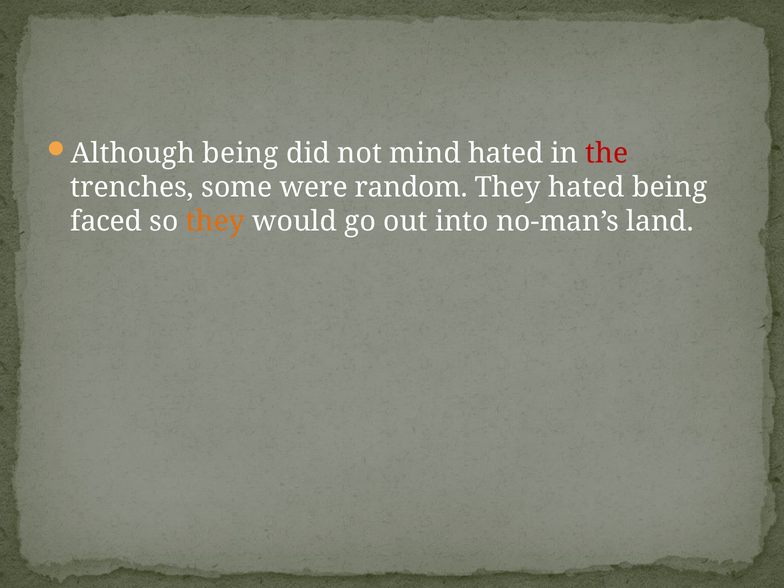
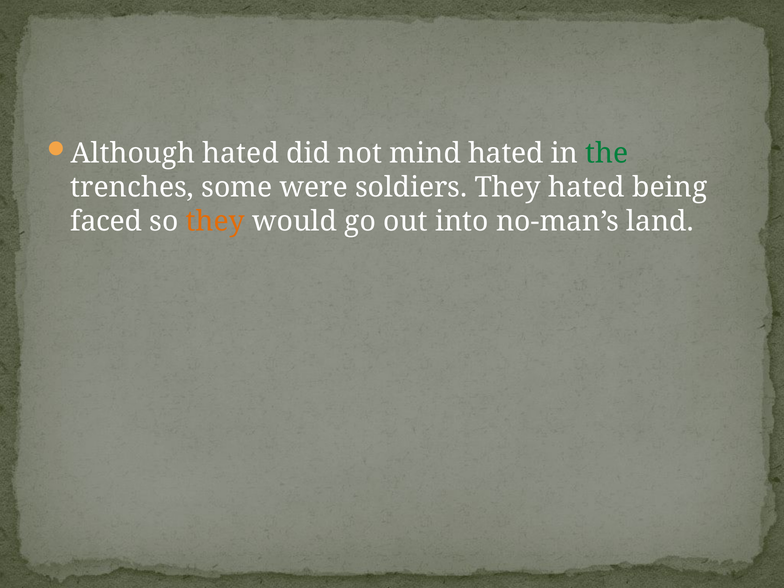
Although being: being -> hated
the colour: red -> green
random: random -> soldiers
